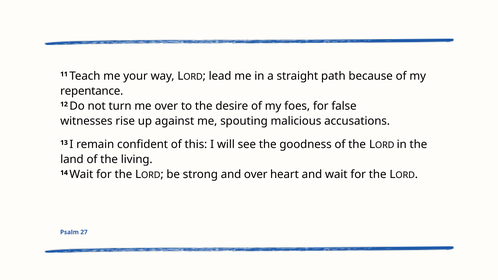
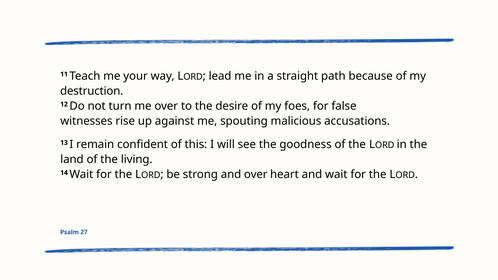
repentance: repentance -> destruction
